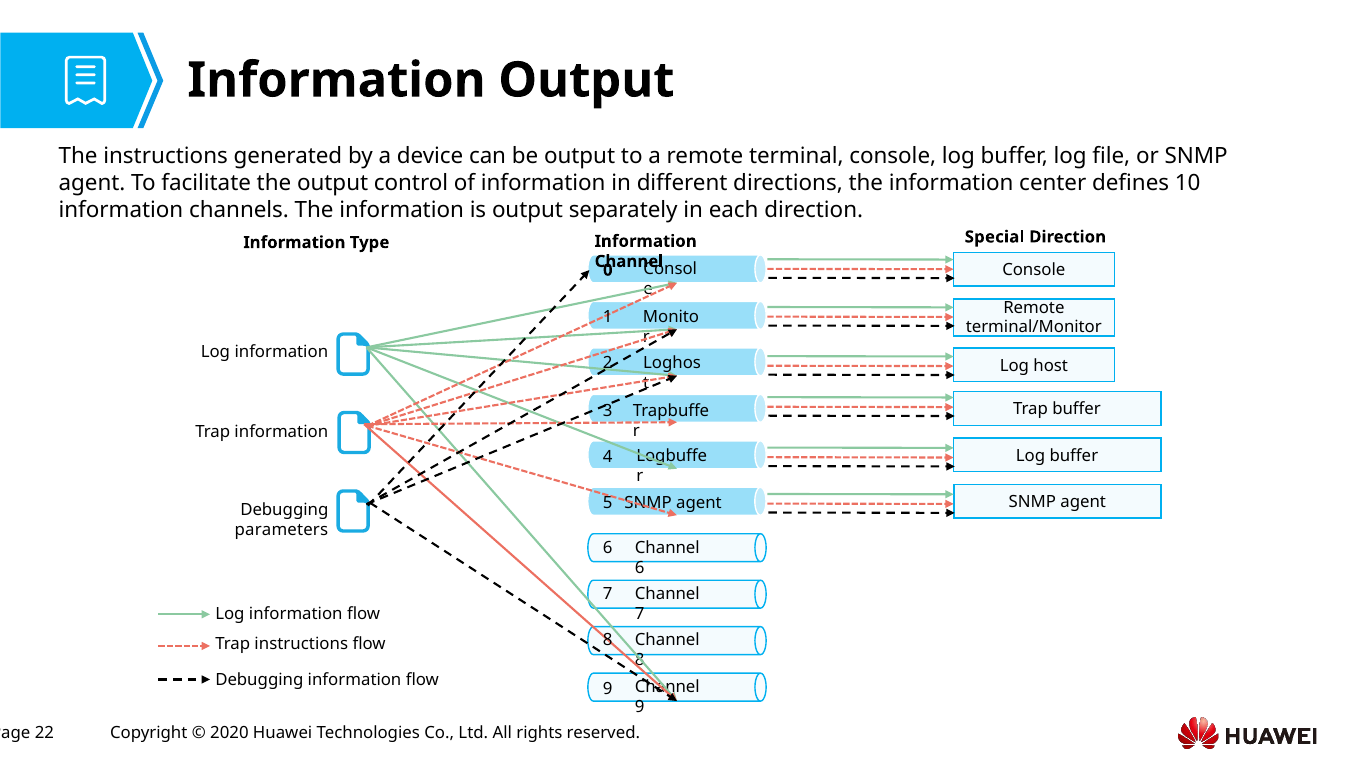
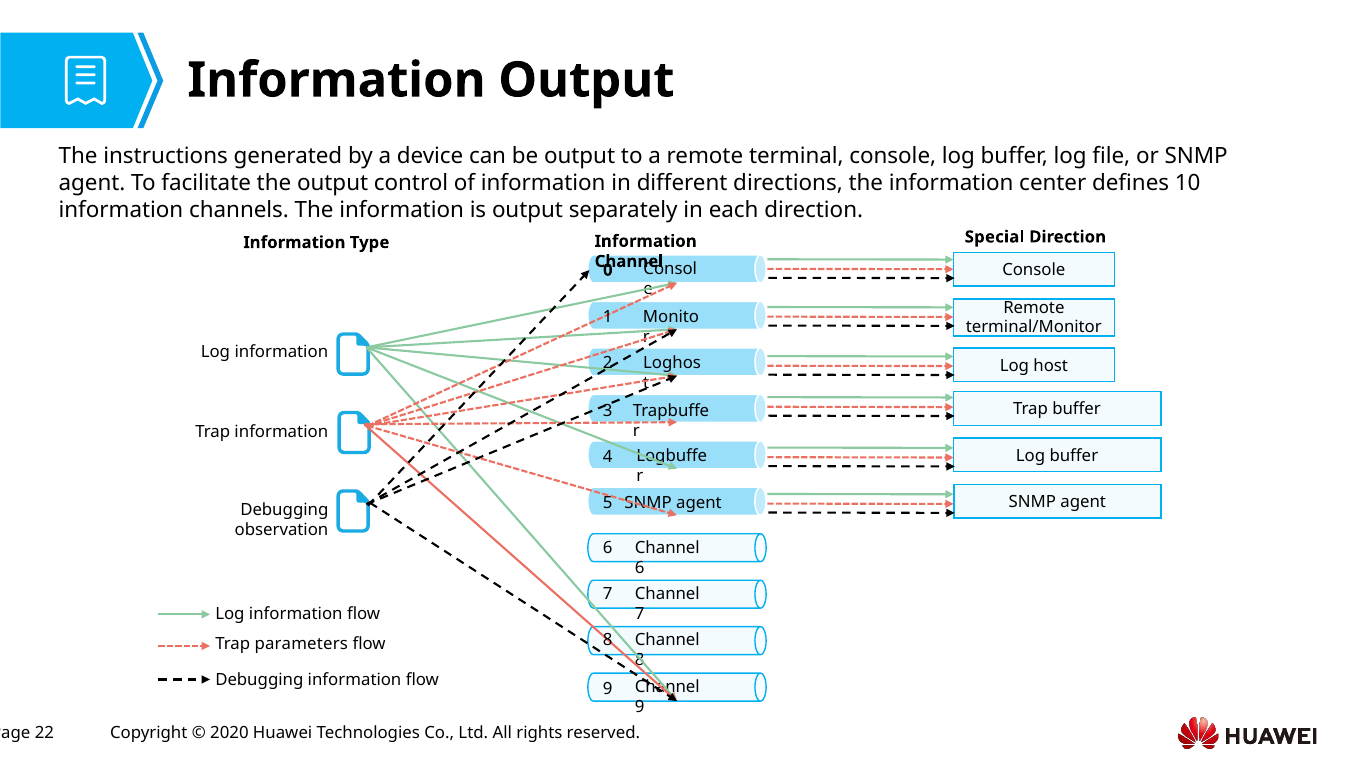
parameters: parameters -> observation
Trap instructions: instructions -> parameters
